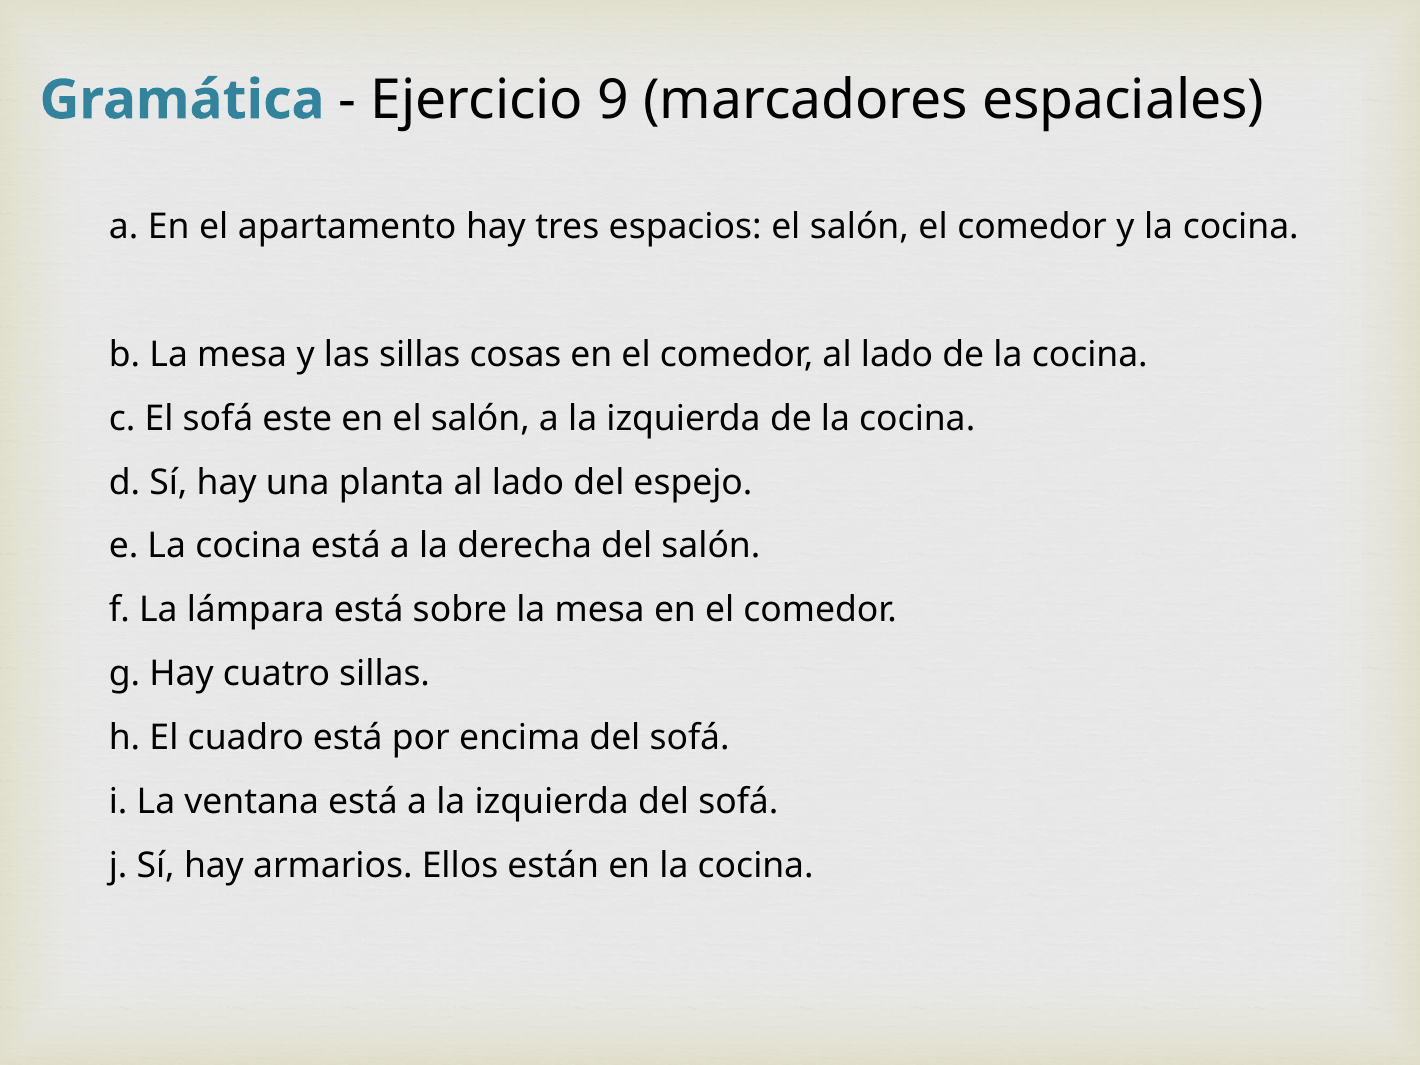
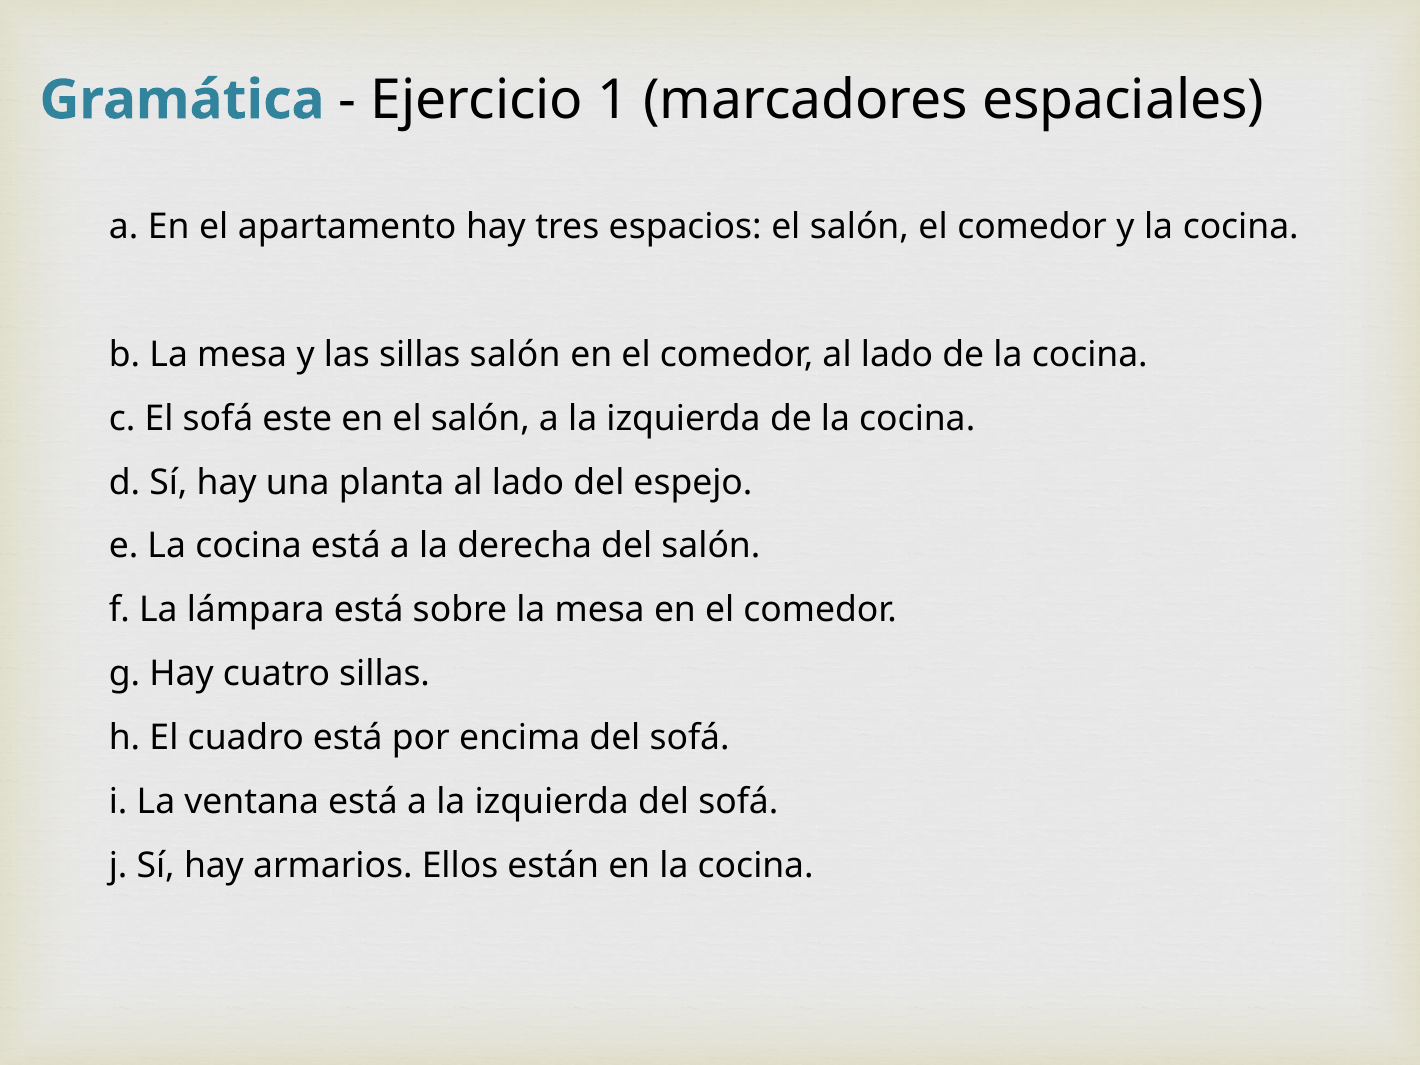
9: 9 -> 1
sillas cosas: cosas -> salón
